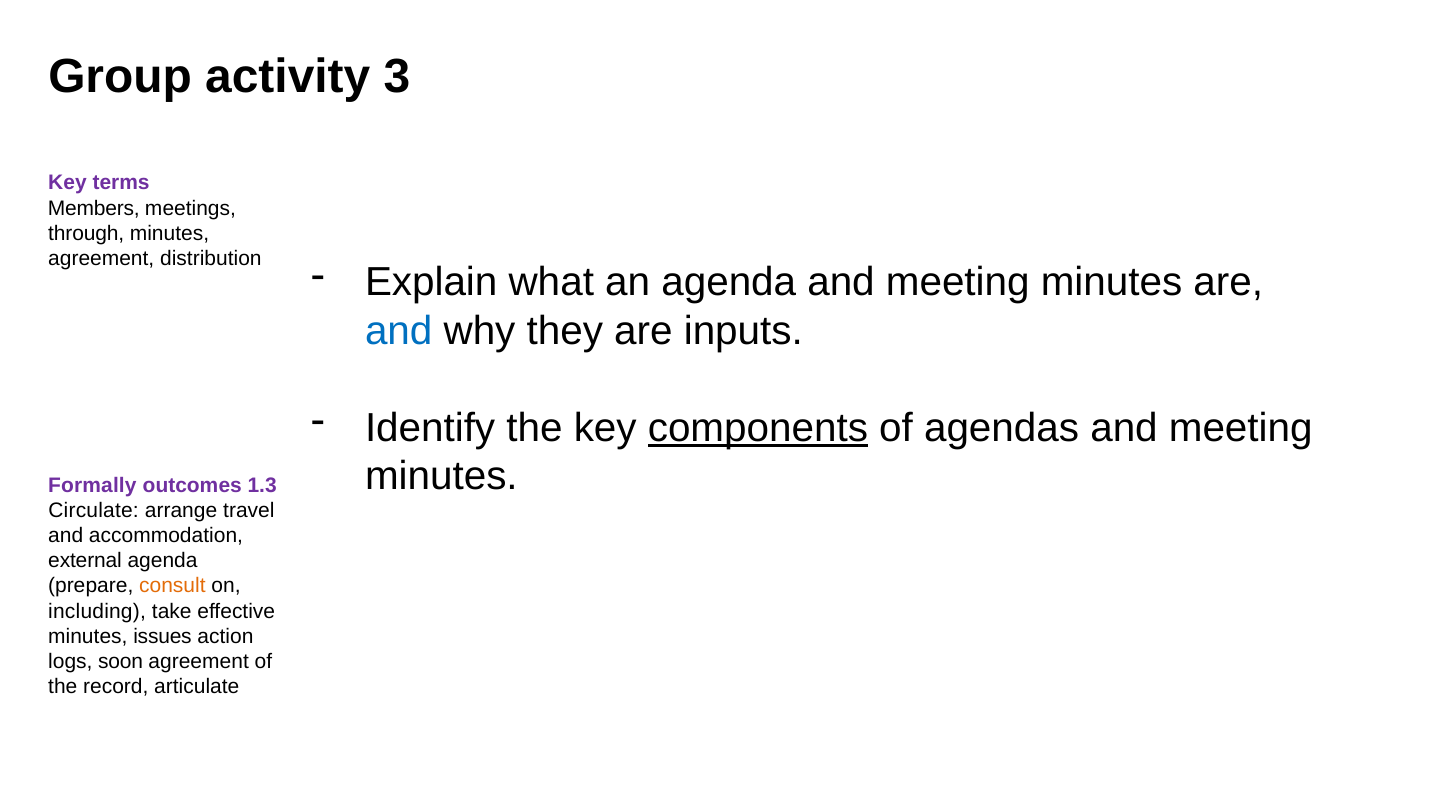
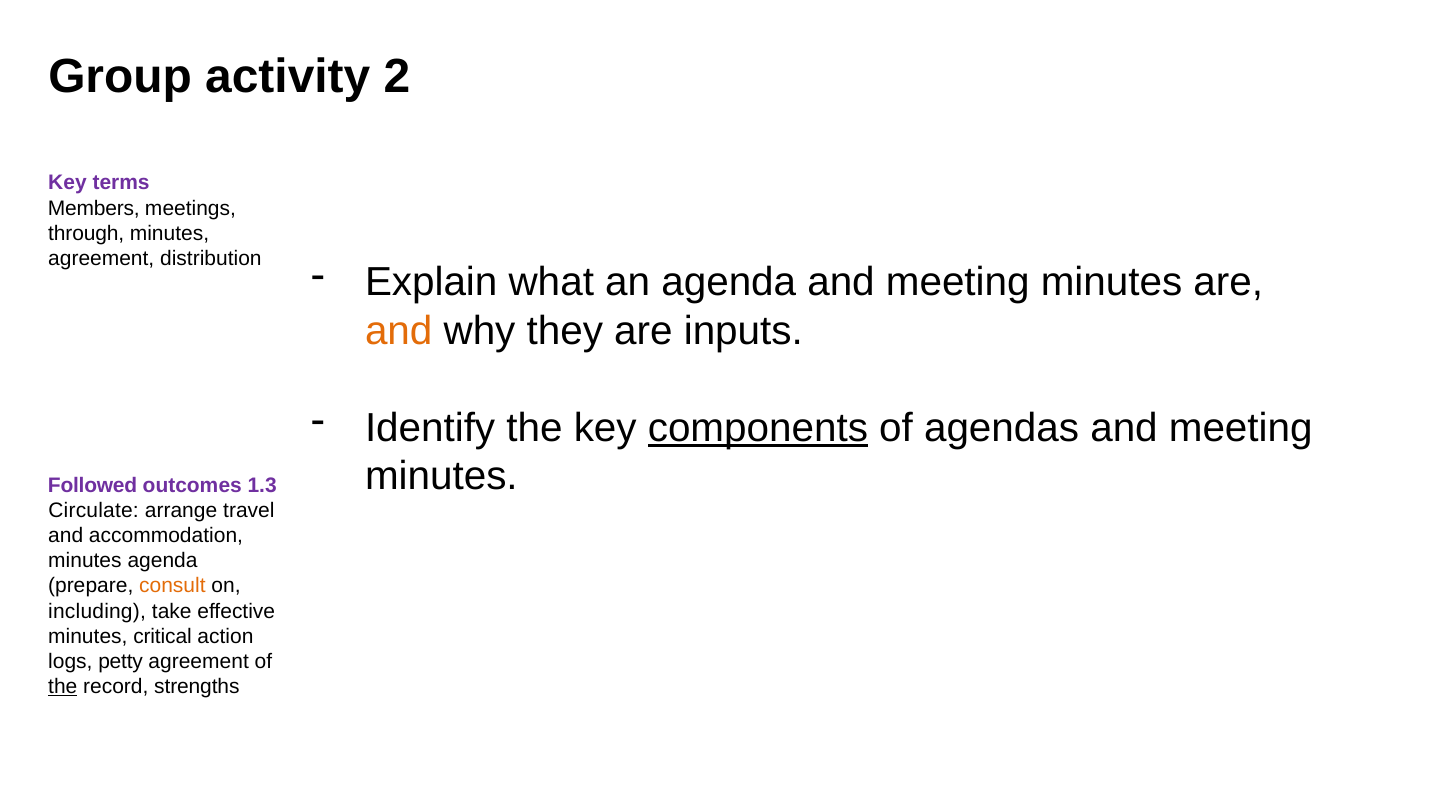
3: 3 -> 2
and at (399, 331) colour: blue -> orange
Formally: Formally -> Followed
external at (85, 560): external -> minutes
issues: issues -> critical
soon: soon -> petty
the at (63, 686) underline: none -> present
articulate: articulate -> strengths
